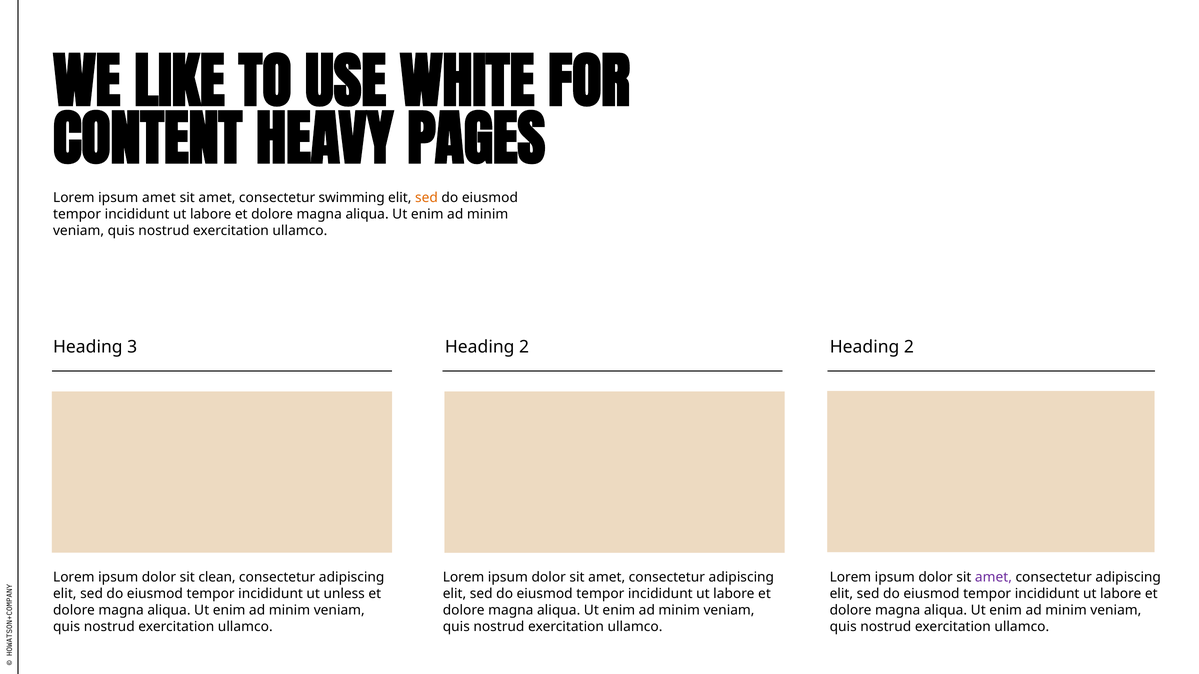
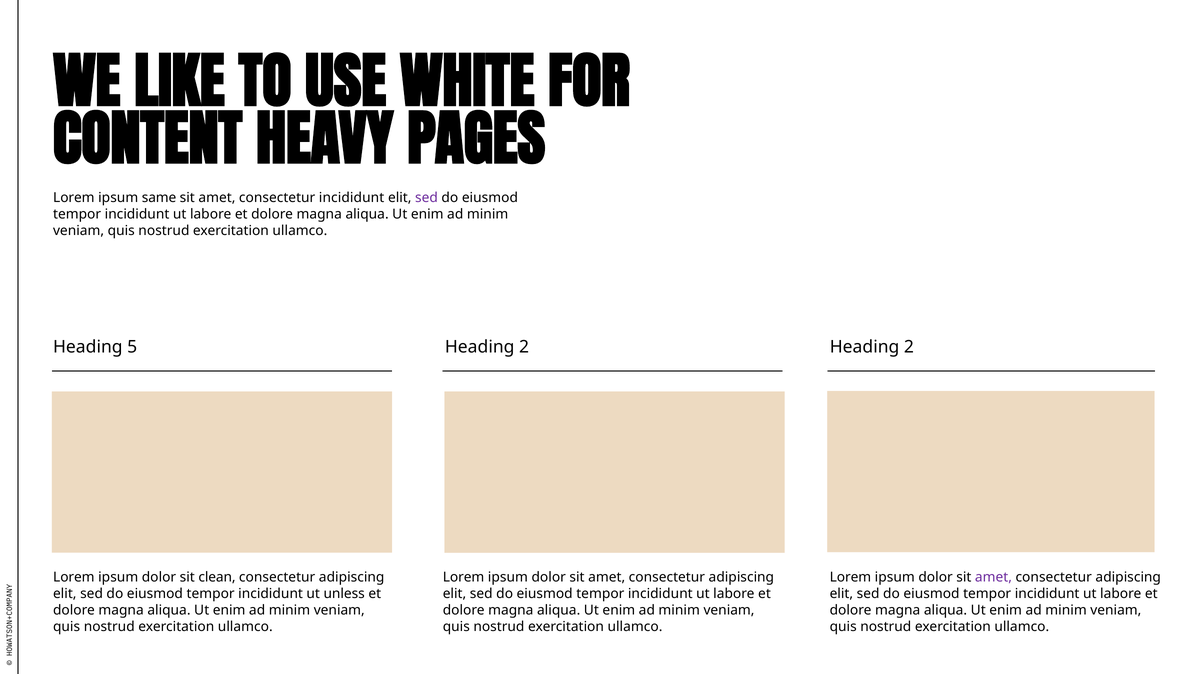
ipsum amet: amet -> same
consectetur swimming: swimming -> incididunt
sed at (427, 198) colour: orange -> purple
3: 3 -> 5
